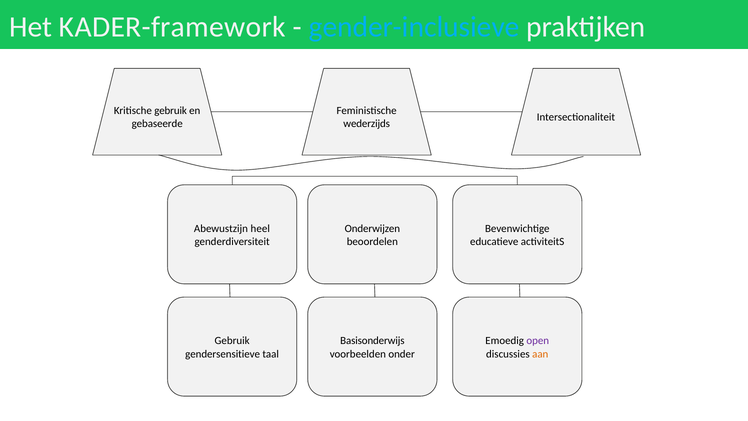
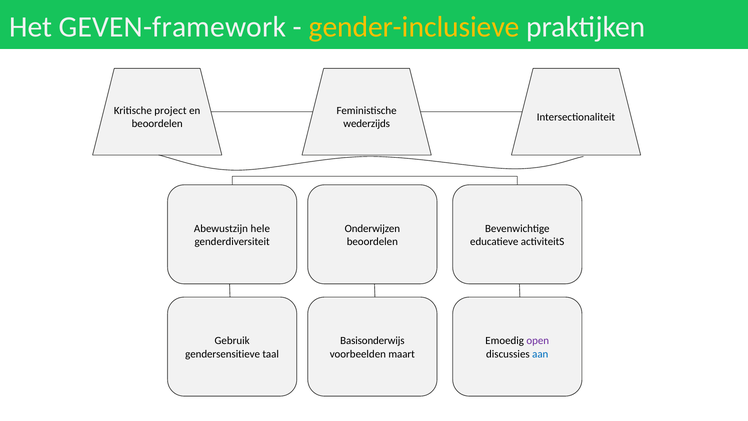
KADER-framework: KADER-framework -> GEVEN-framework
gender-inclusieve colour: light blue -> yellow
Kritische gebruik: gebruik -> project
gebaseerde at (157, 124): gebaseerde -> beoordelen
heel: heel -> hele
onder: onder -> maart
aan colour: orange -> blue
